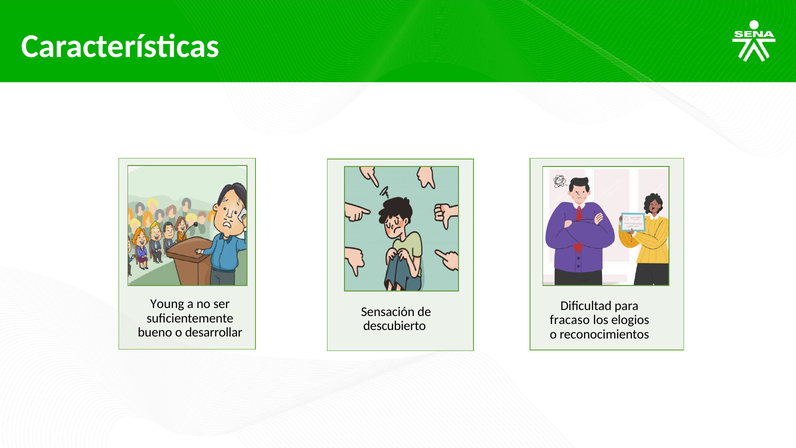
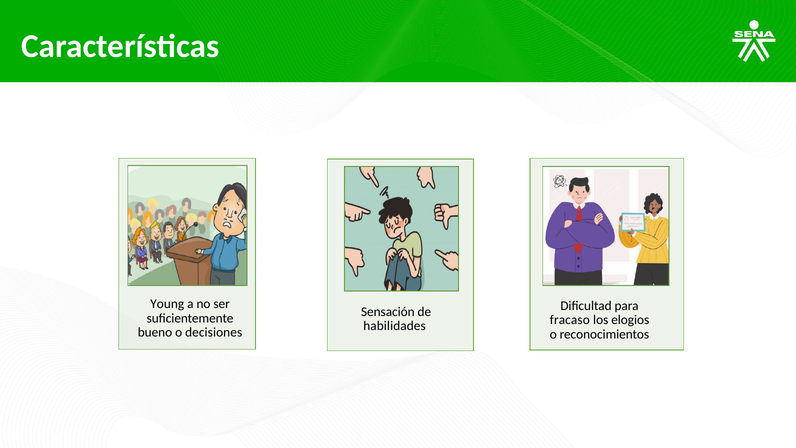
descubierto: descubierto -> habilidades
desarrollar: desarrollar -> decisiones
